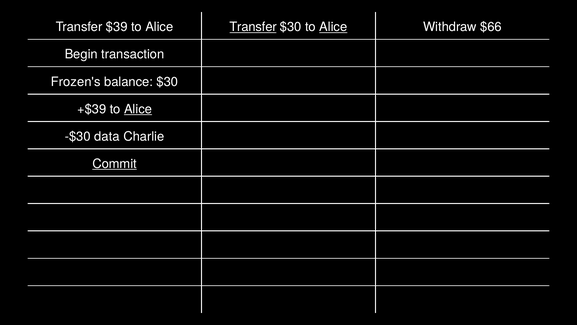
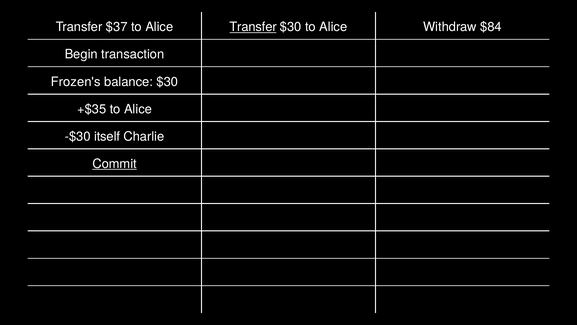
$39: $39 -> $37
Alice at (333, 27) underline: present -> none
$66: $66 -> $84
+$39: +$39 -> +$35
Alice at (138, 109) underline: present -> none
data: data -> itself
